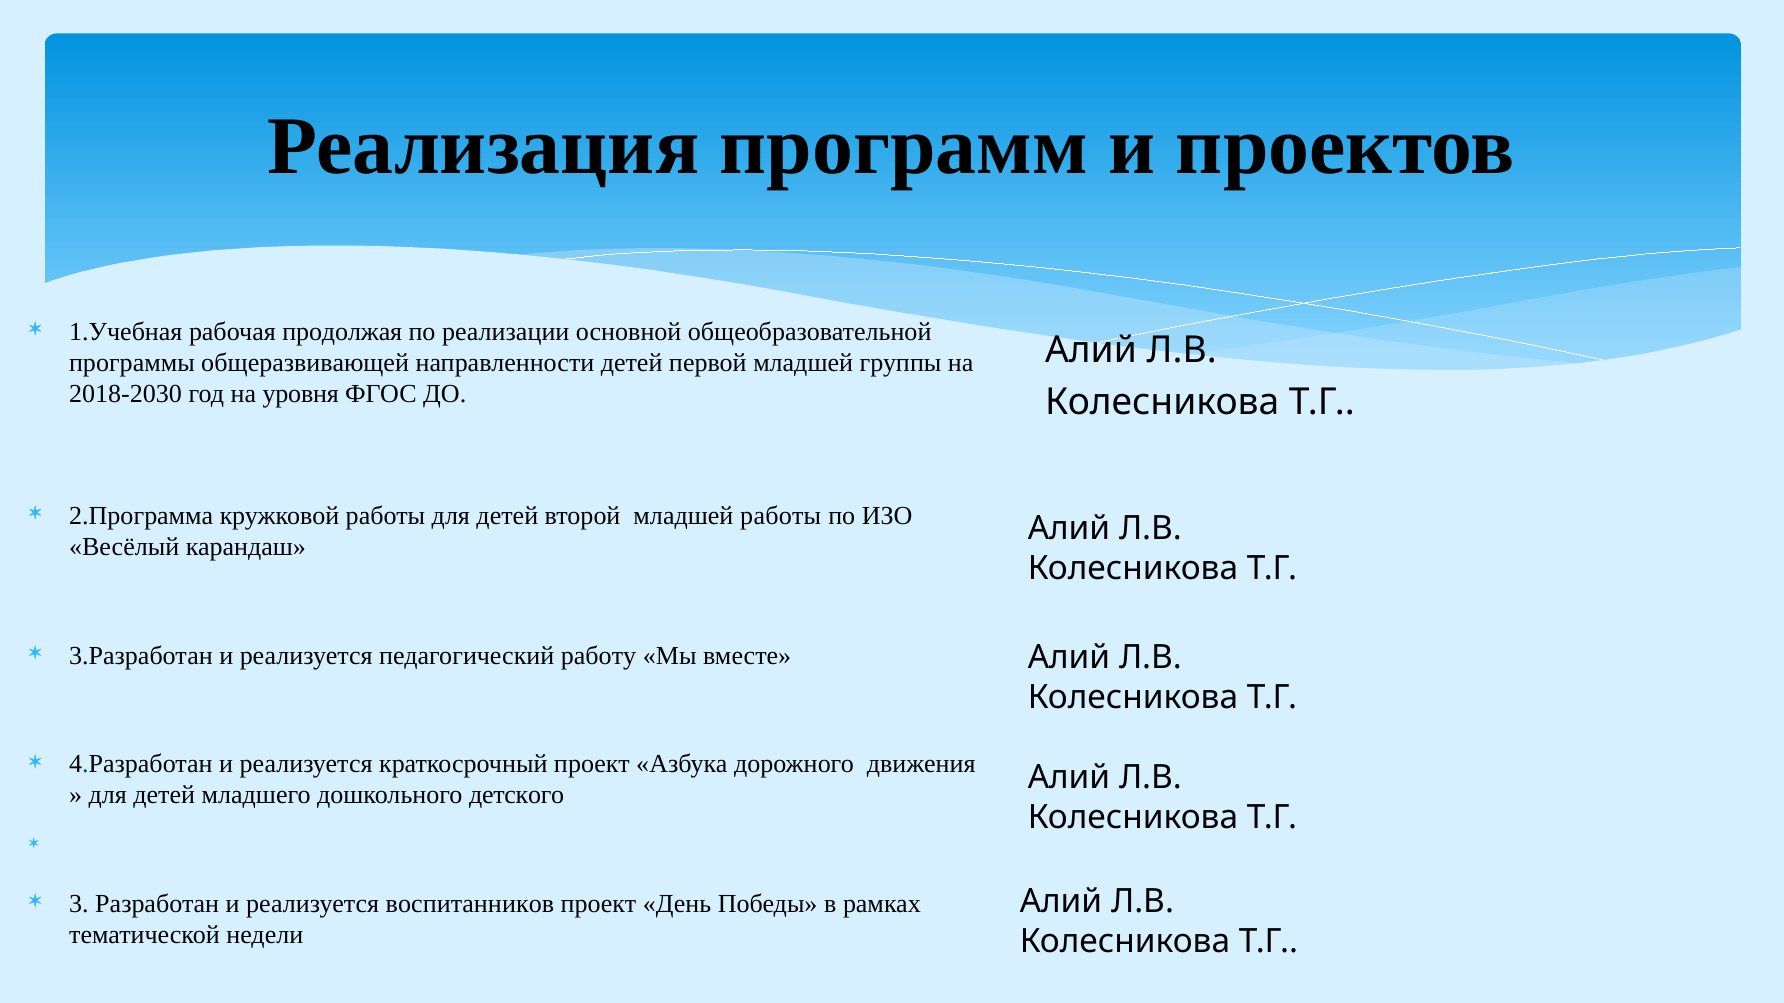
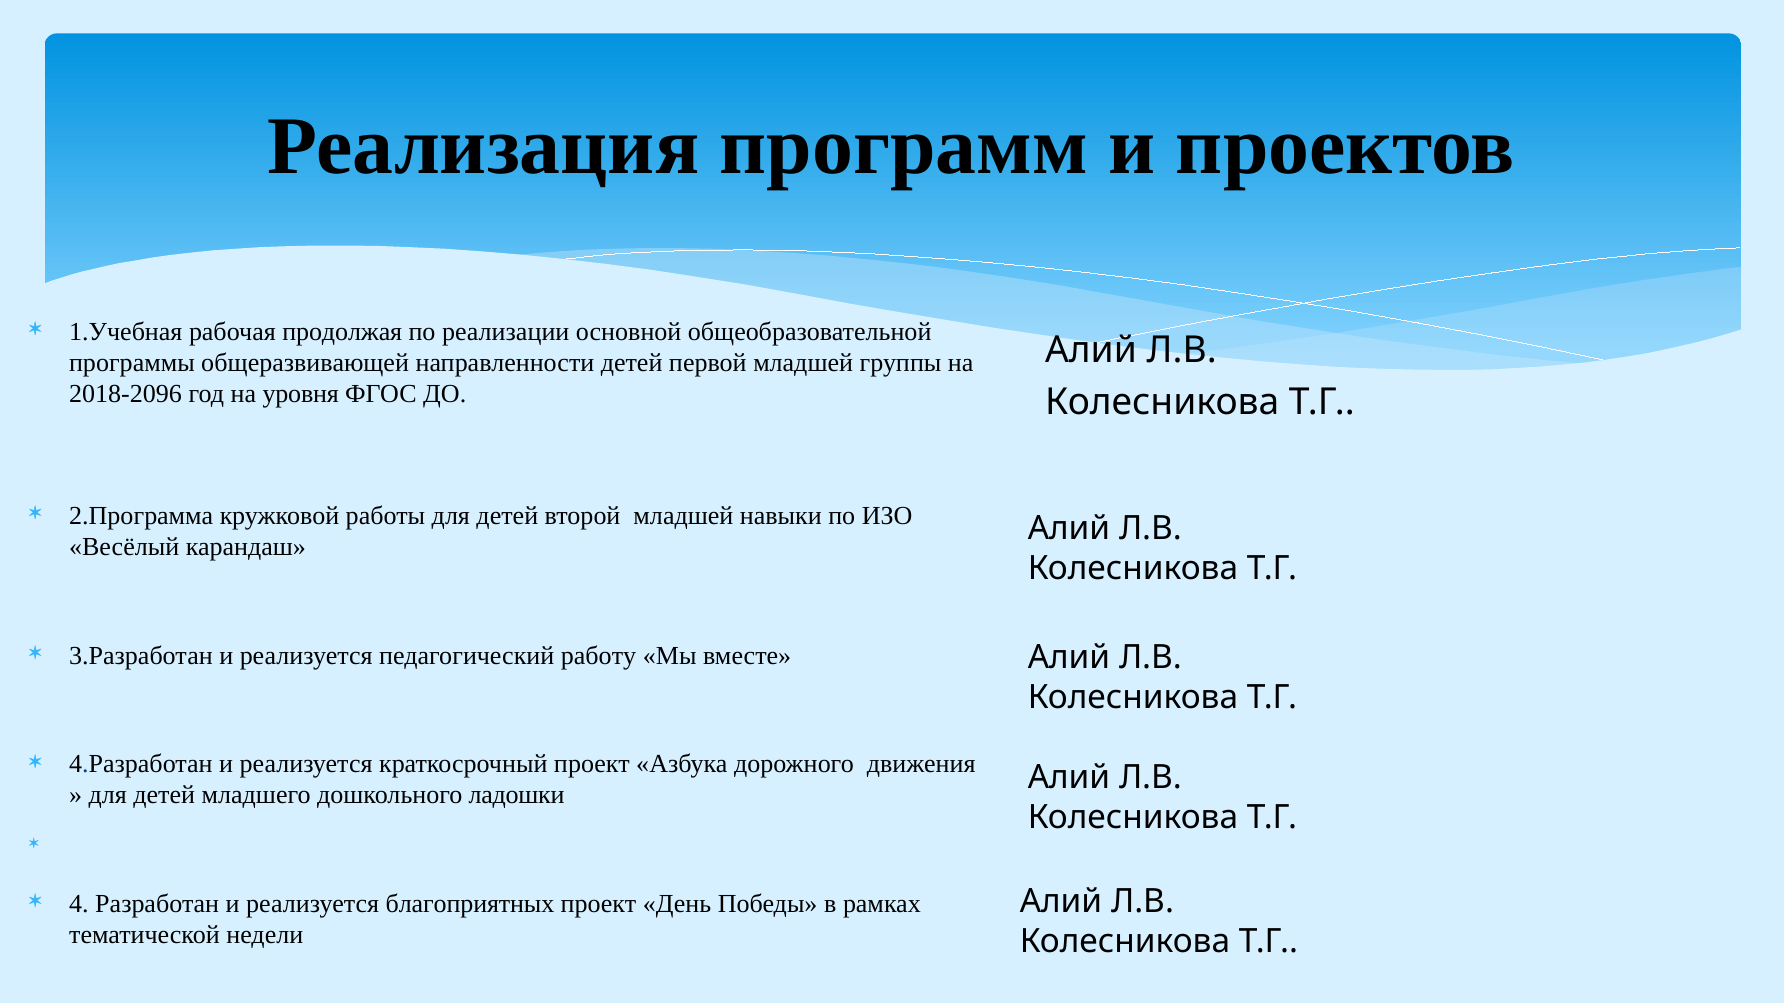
2018-2030: 2018-2030 -> 2018-2096
младшей работы: работы -> навыки
детского: детского -> ладошки
3: 3 -> 4
воспитанников: воспитанников -> благоприятных
